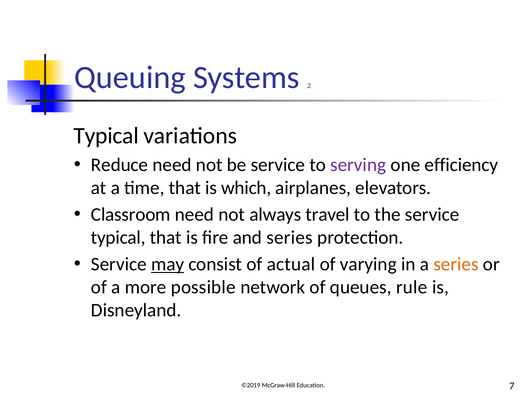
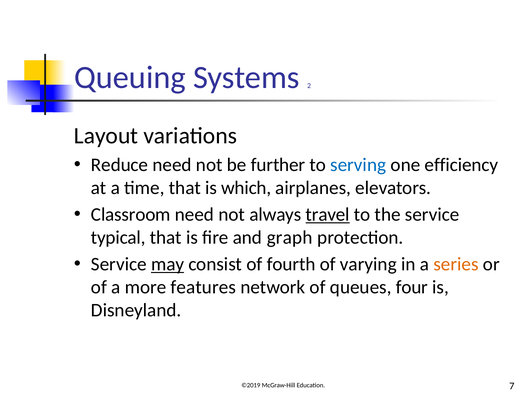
Typical at (106, 136): Typical -> Layout
be service: service -> further
serving colour: purple -> blue
travel underline: none -> present
and series: series -> graph
actual: actual -> fourth
possible: possible -> features
rule: rule -> four
